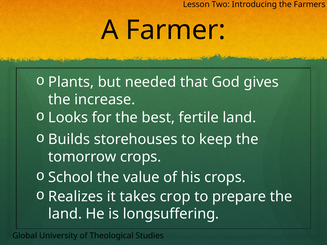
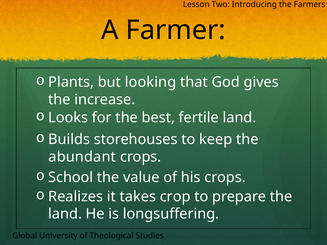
needed: needed -> looking
tomorrow: tomorrow -> abundant
